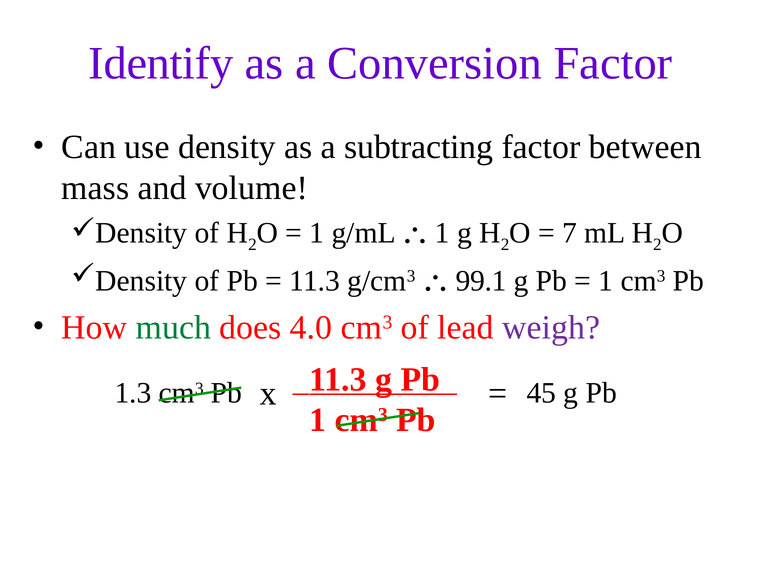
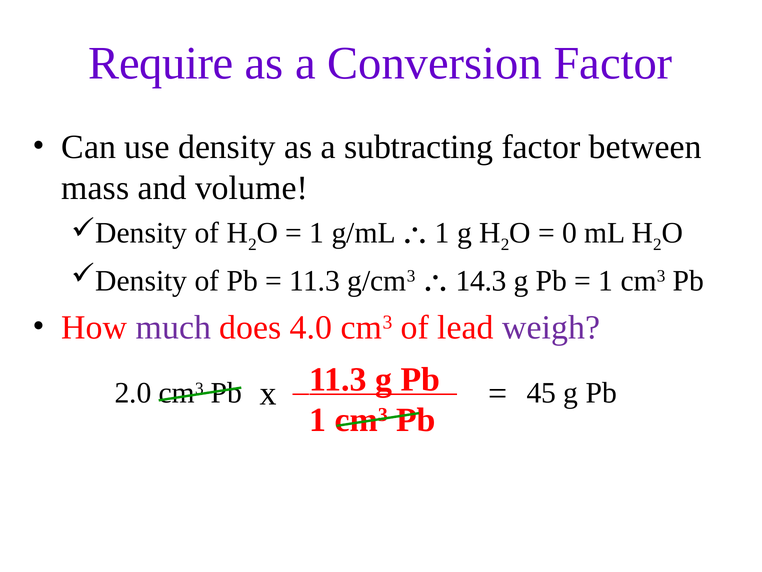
Identify: Identify -> Require
7: 7 -> 0
99.1: 99.1 -> 14.3
much colour: green -> purple
1.3: 1.3 -> 2.0
